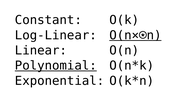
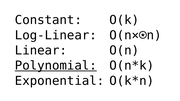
O(n×⍟n underline: present -> none
